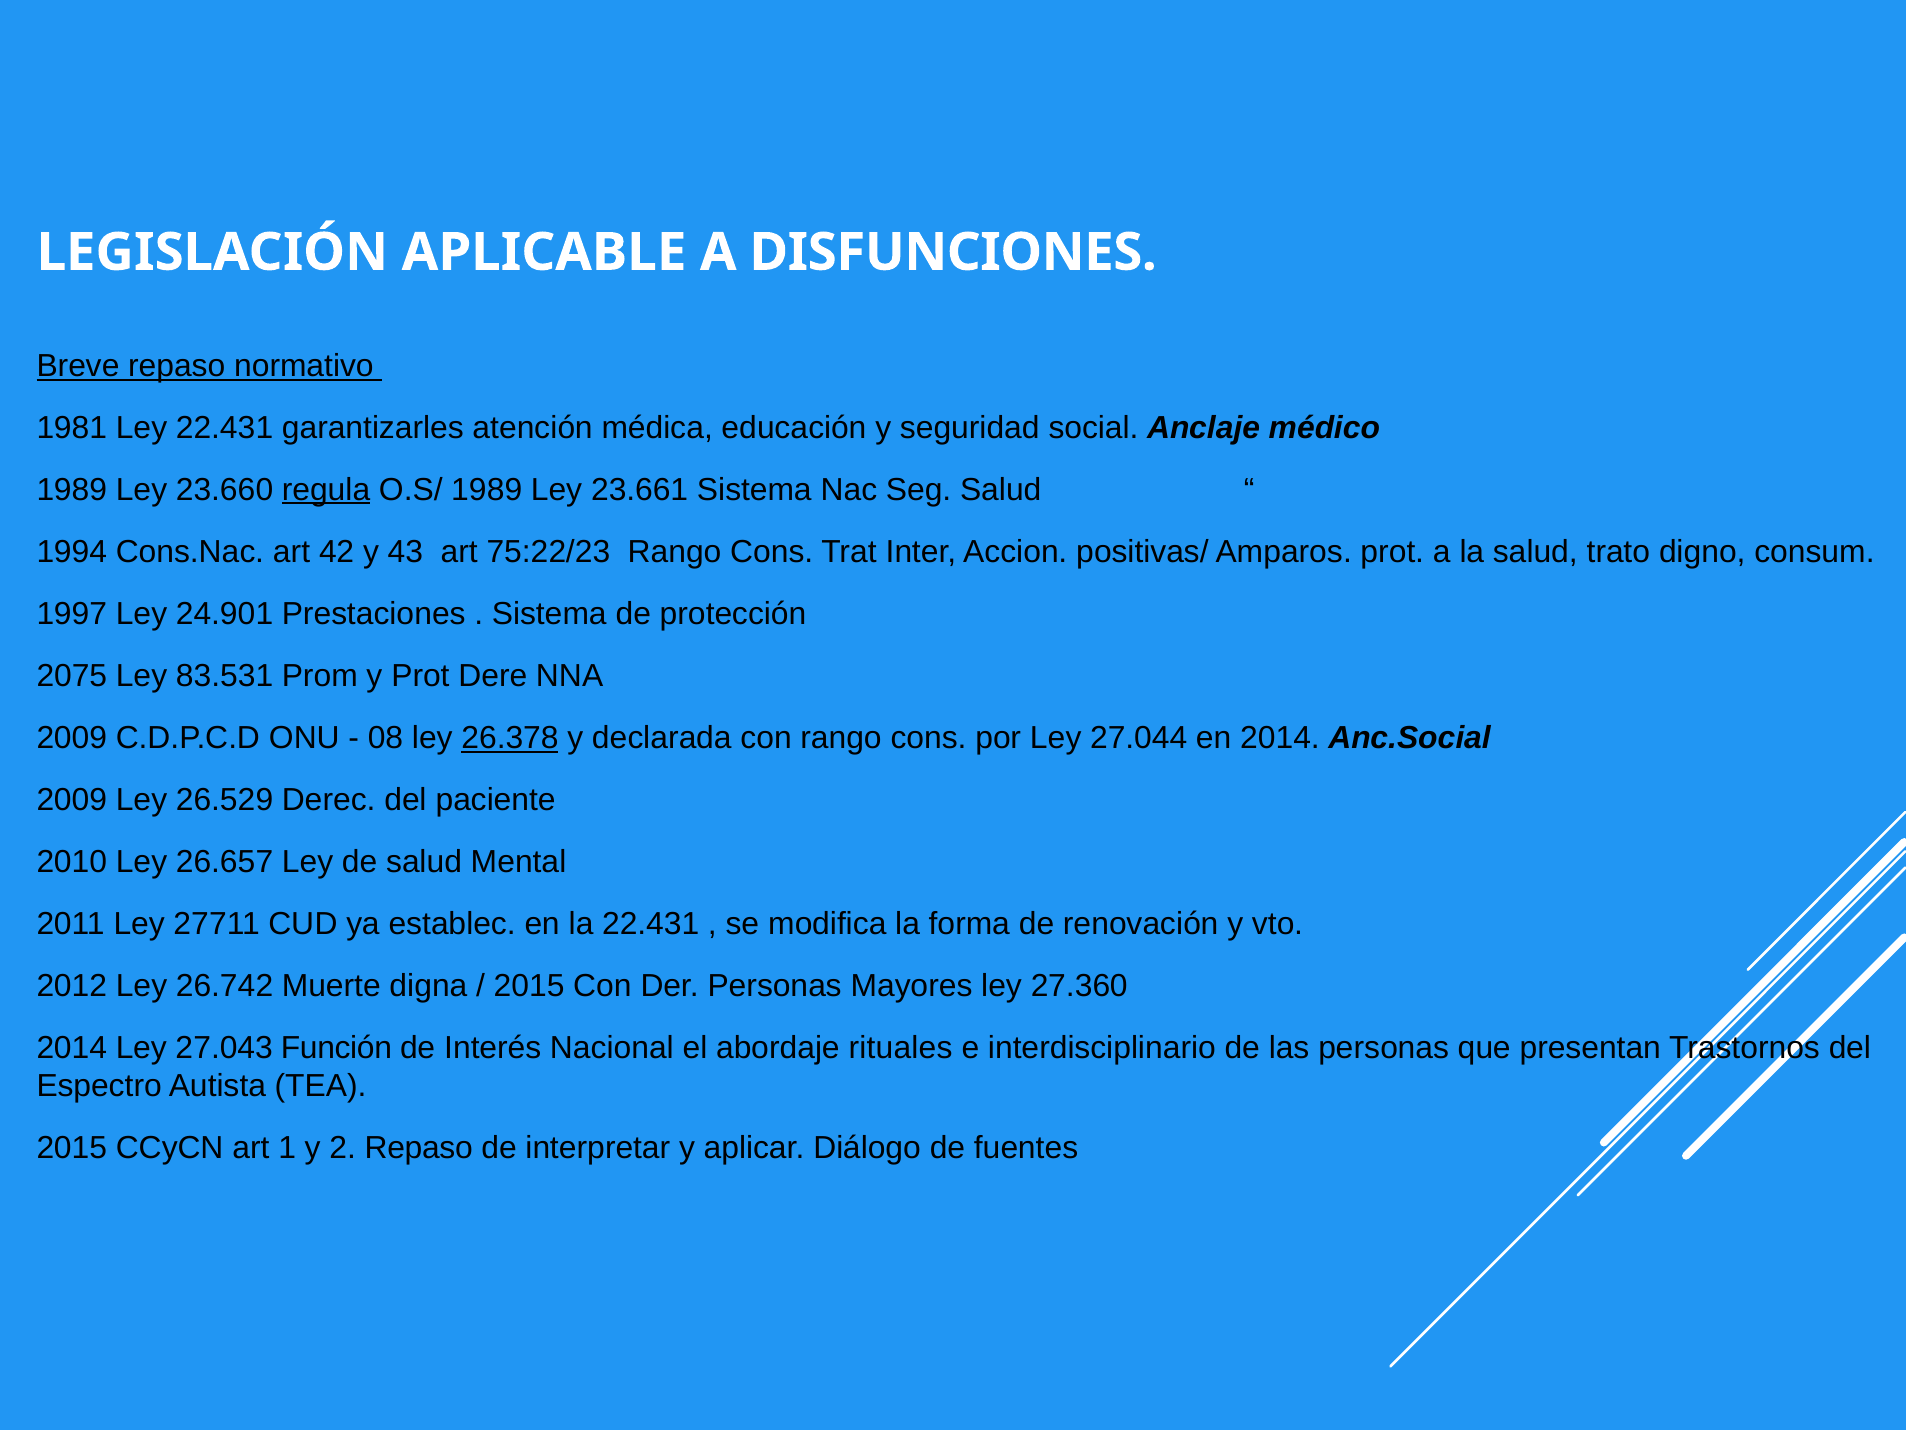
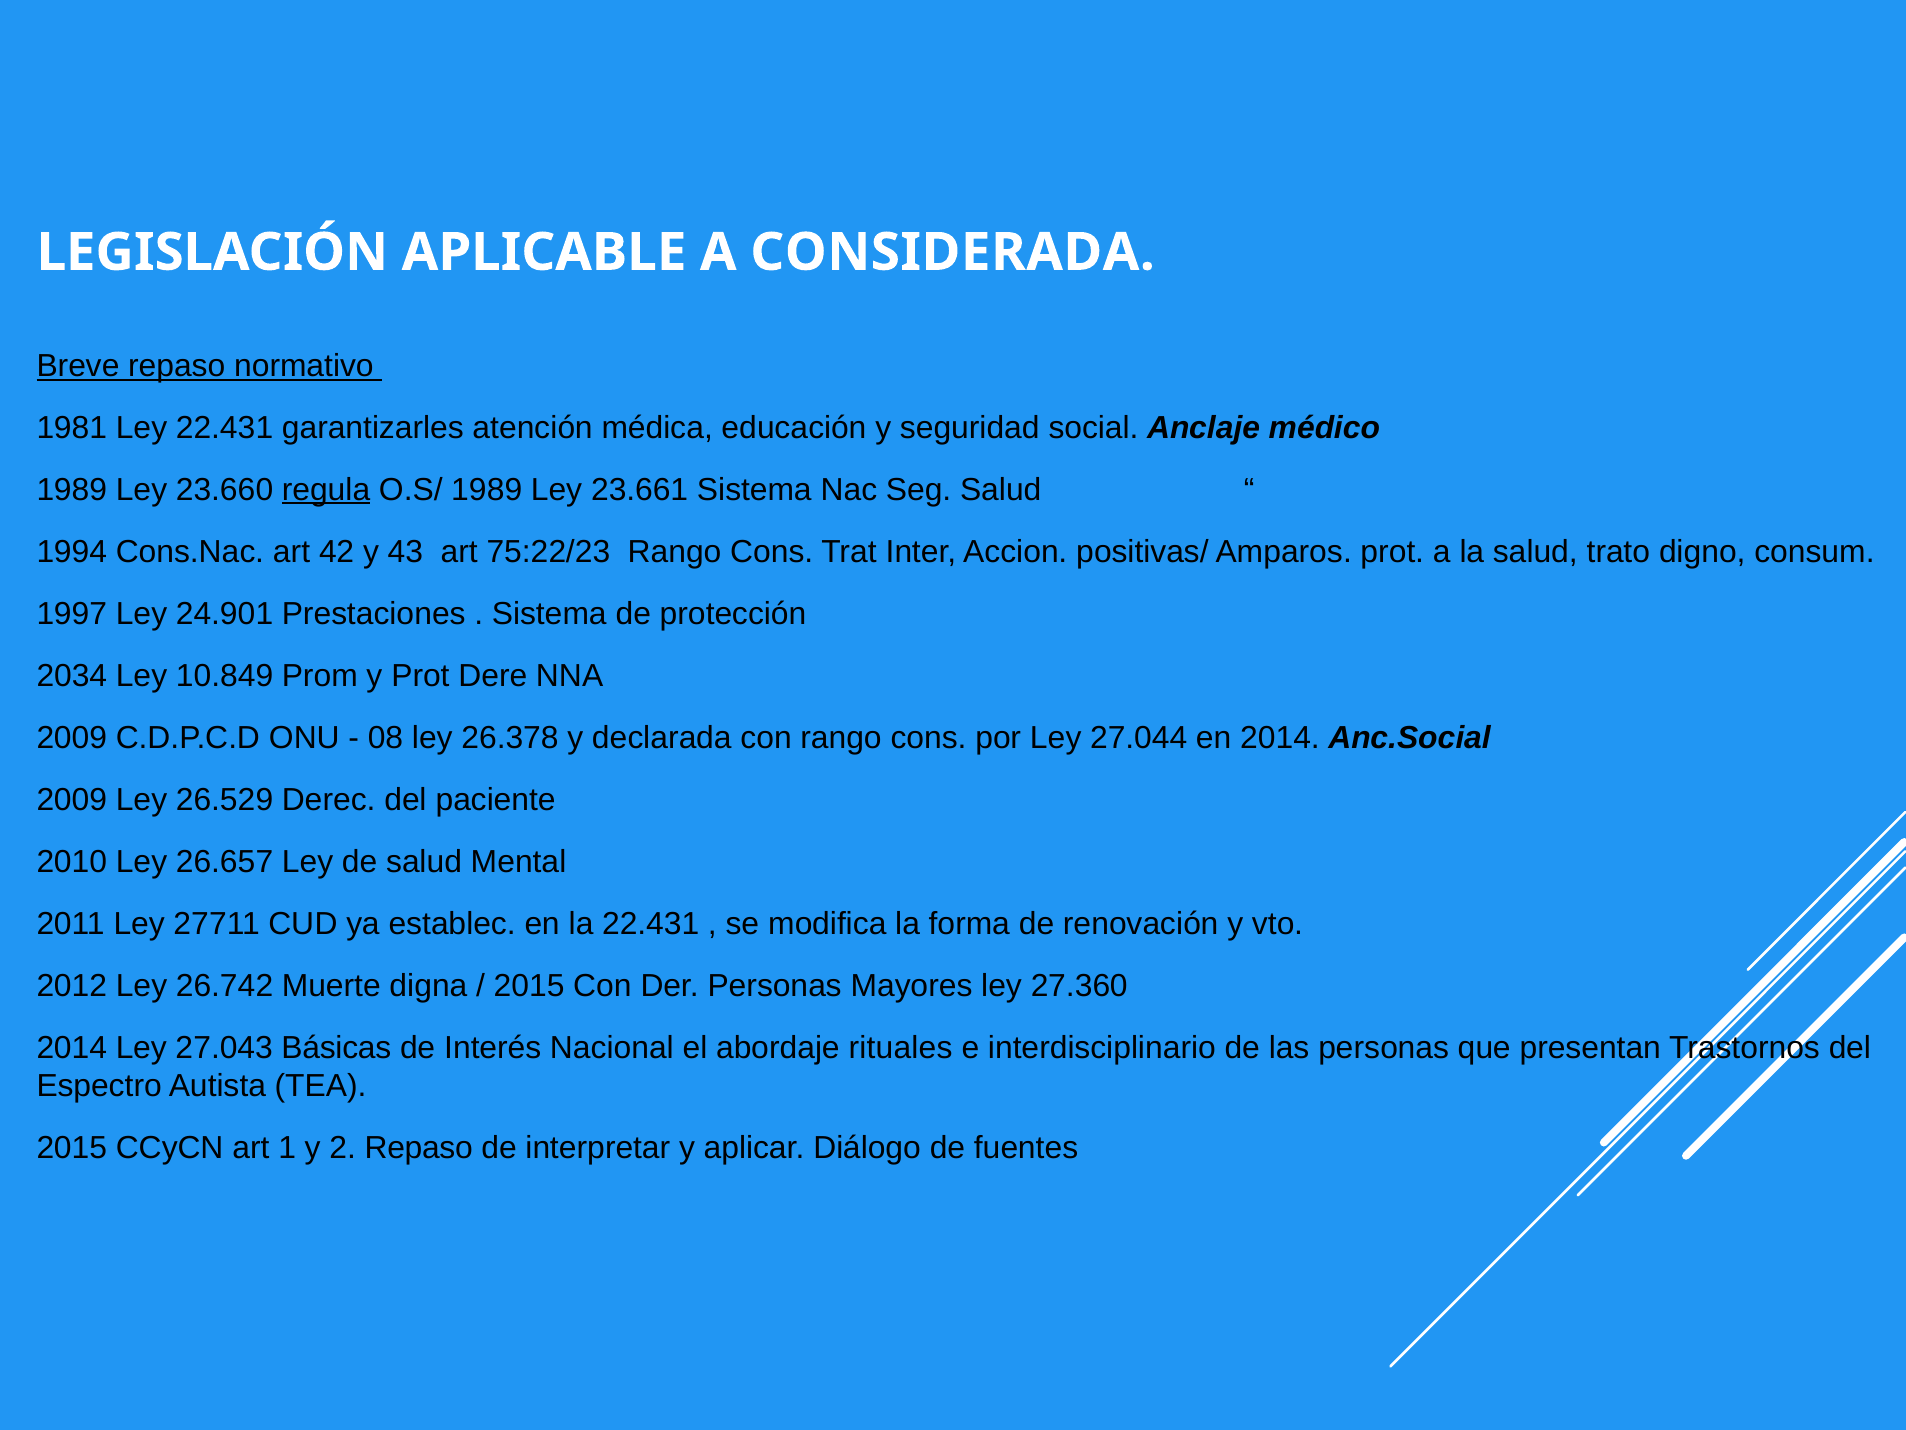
DISFUNCIONES: DISFUNCIONES -> CONSIDERADA
2075: 2075 -> 2034
83.531: 83.531 -> 10.849
26.378 underline: present -> none
Función: Función -> Básicas
